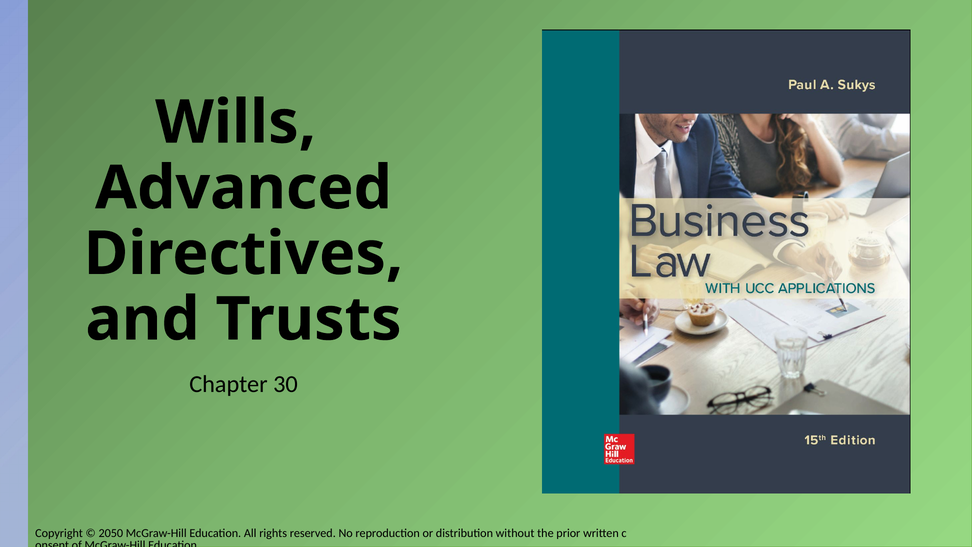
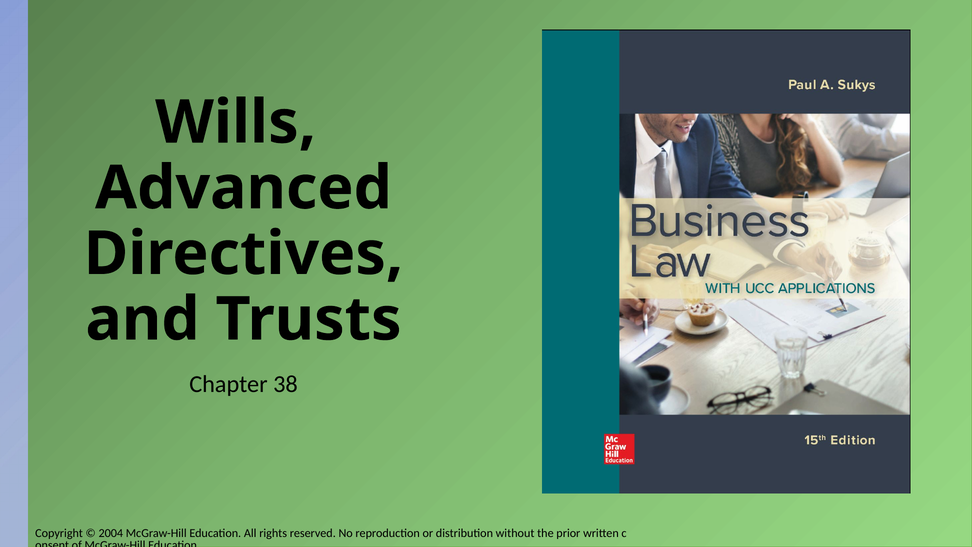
30: 30 -> 38
2050: 2050 -> 2004
